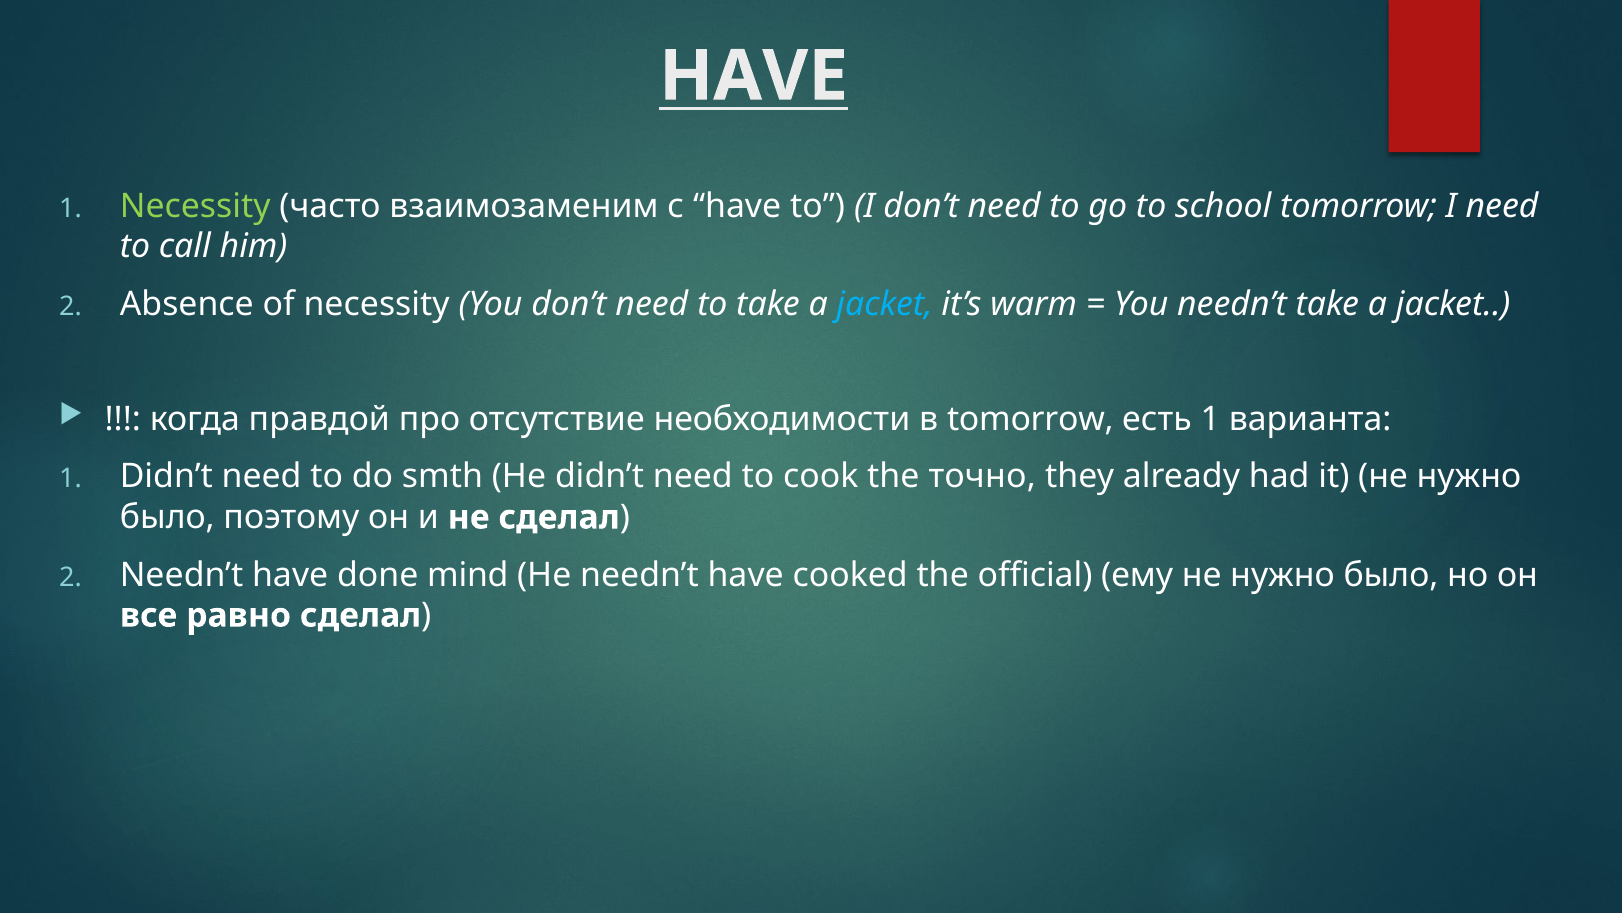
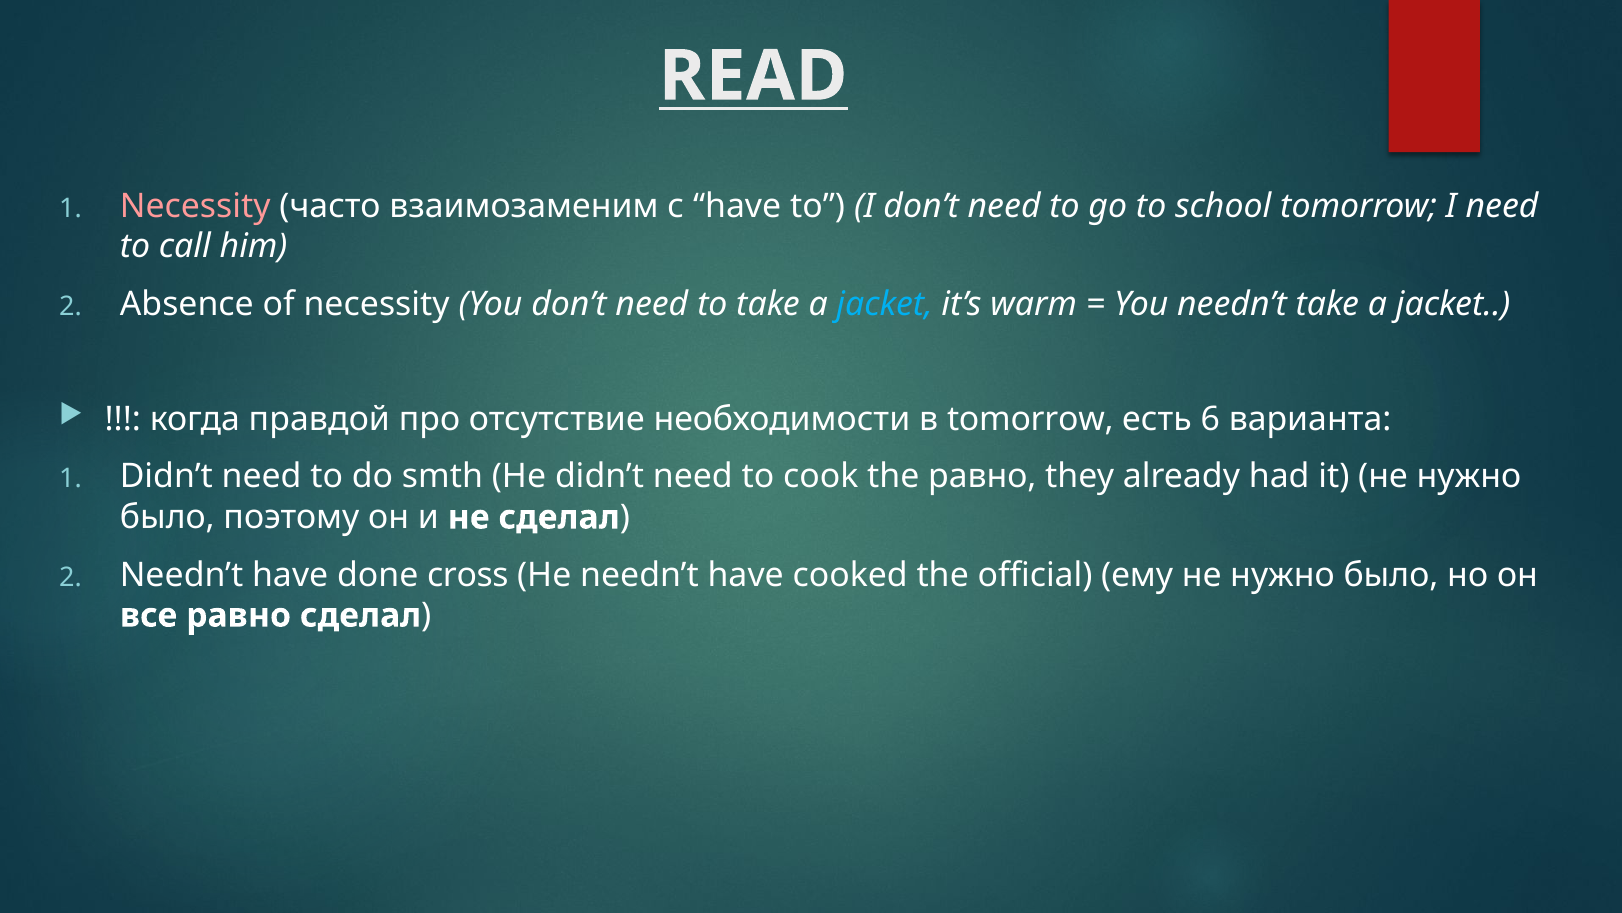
HAVE at (753, 76): HAVE -> READ
Necessity at (195, 206) colour: light green -> pink
есть 1: 1 -> 6
the точно: точно -> равно
mind: mind -> cross
